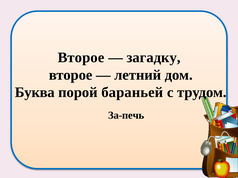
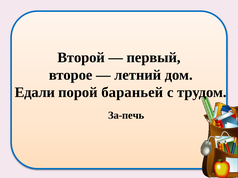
Второе at (81, 58): Второе -> Второй
загадку: загадку -> первый
Буква: Буква -> Едали
